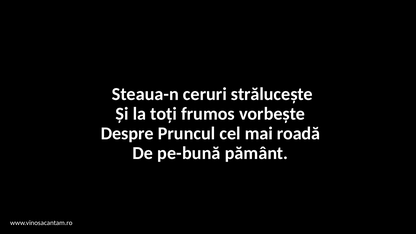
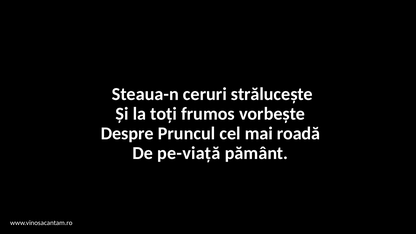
pe-bună: pe-bună -> pe-viață
